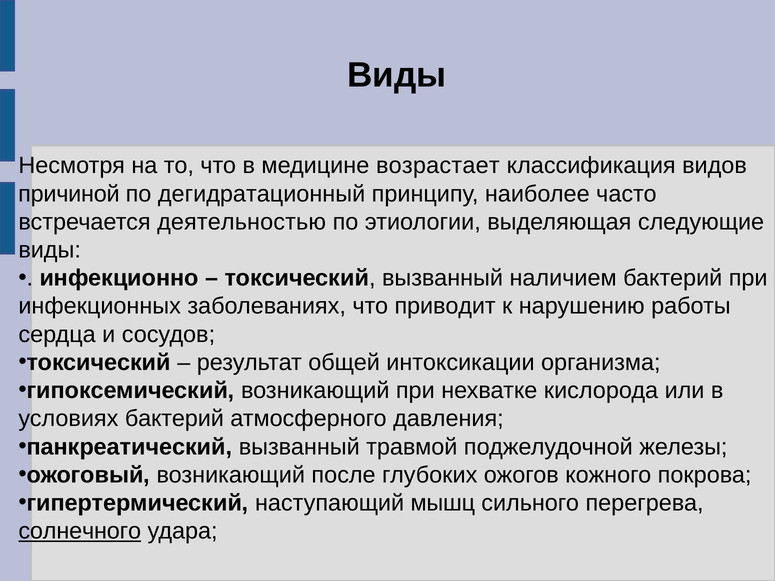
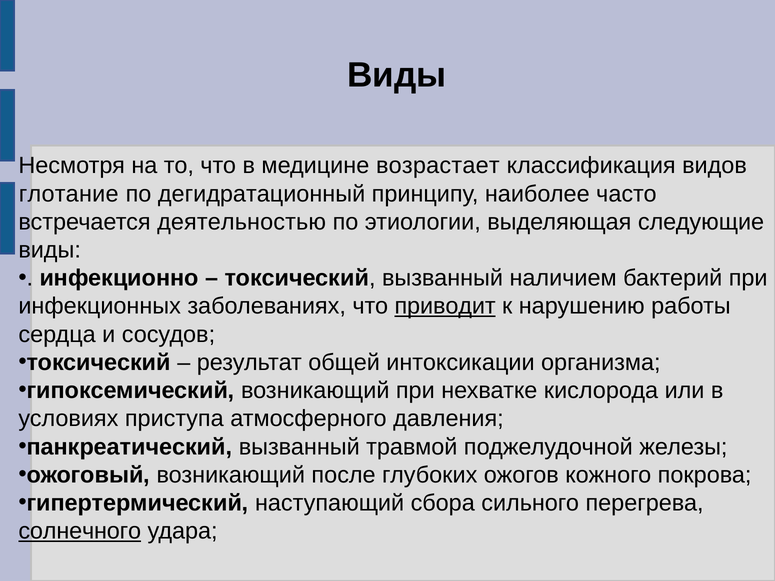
причиной: причиной -> глотание
приводит underline: none -> present
условиях бактерий: бактерий -> приступа
мышц: мышц -> сбора
